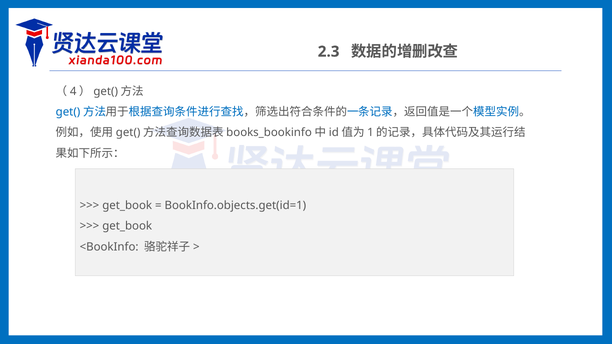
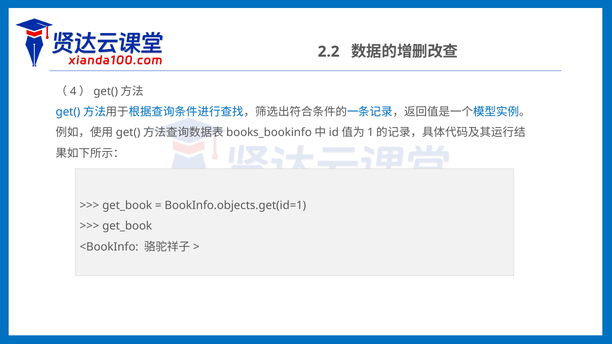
2.3: 2.3 -> 2.2
